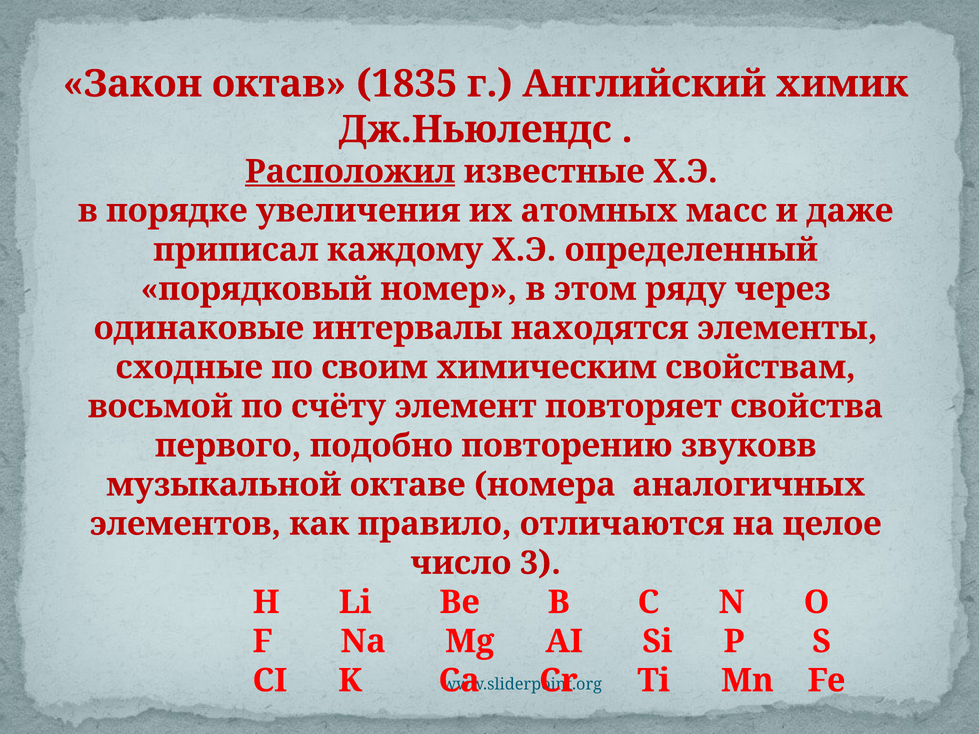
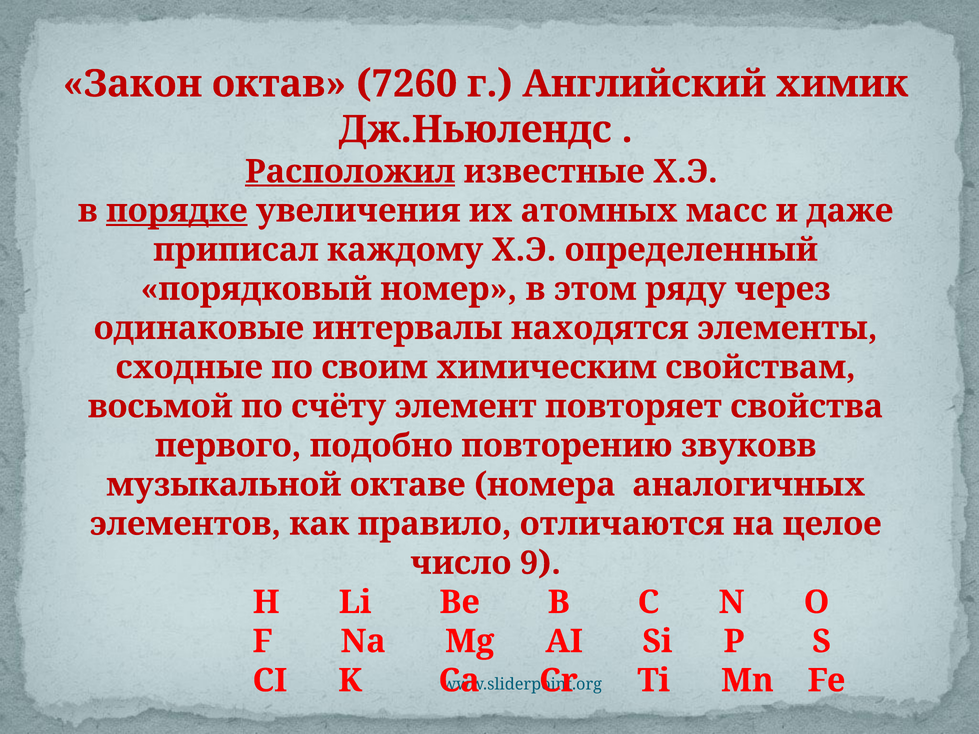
1835: 1835 -> 7260
порядке underline: none -> present
3: 3 -> 9
